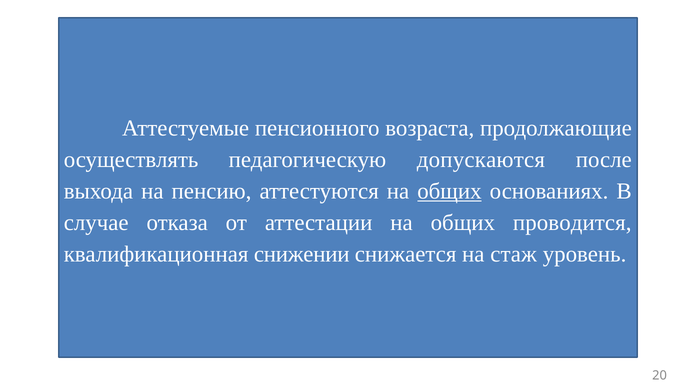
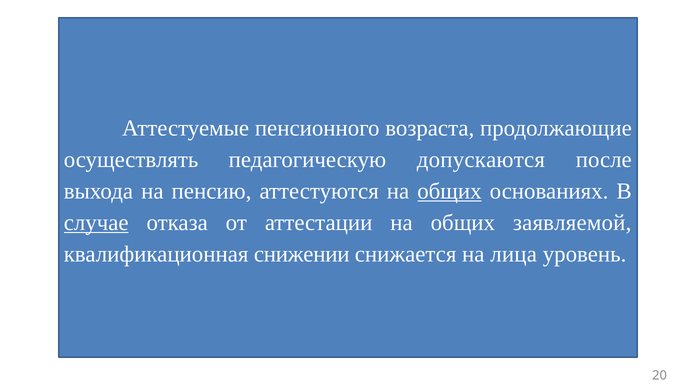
случае underline: none -> present
проводится: проводится -> заявляемой
стаж: стаж -> лица
